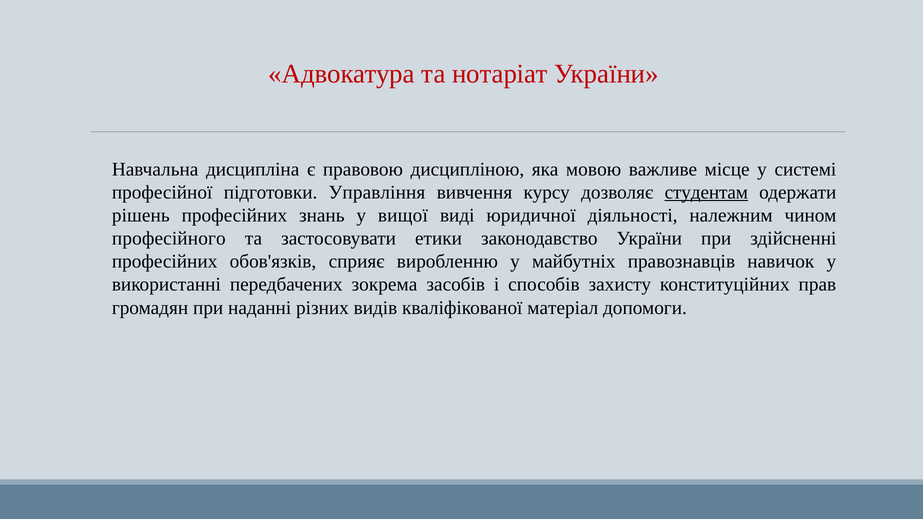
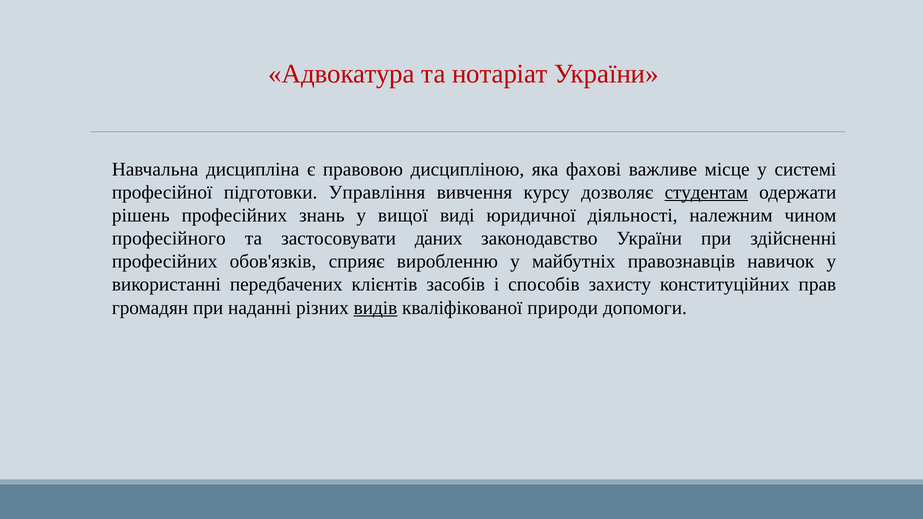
мовою: мовою -> фахові
етики: етики -> даних
зокрема: зокрема -> клієнтів
видів underline: none -> present
матеріал: матеріал -> природи
